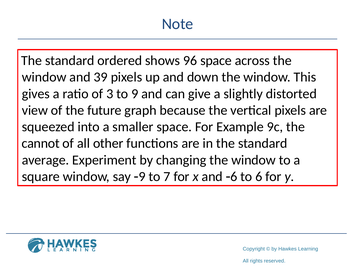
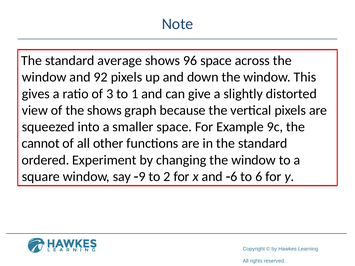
ordered: ordered -> average
39: 39 -> 92
9: 9 -> 1
the future: future -> shows
average: average -> ordered
7: 7 -> 2
